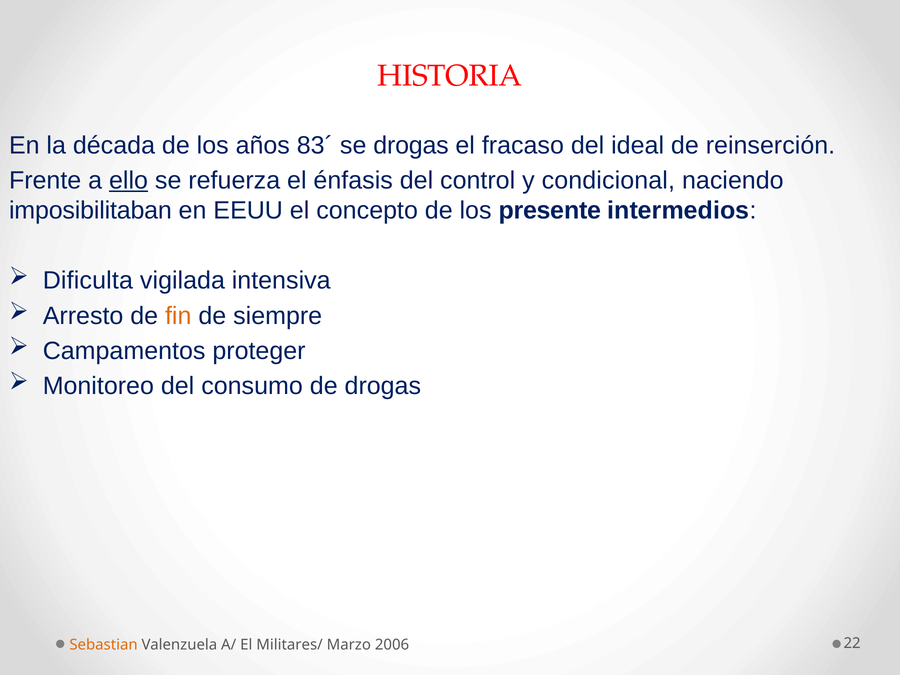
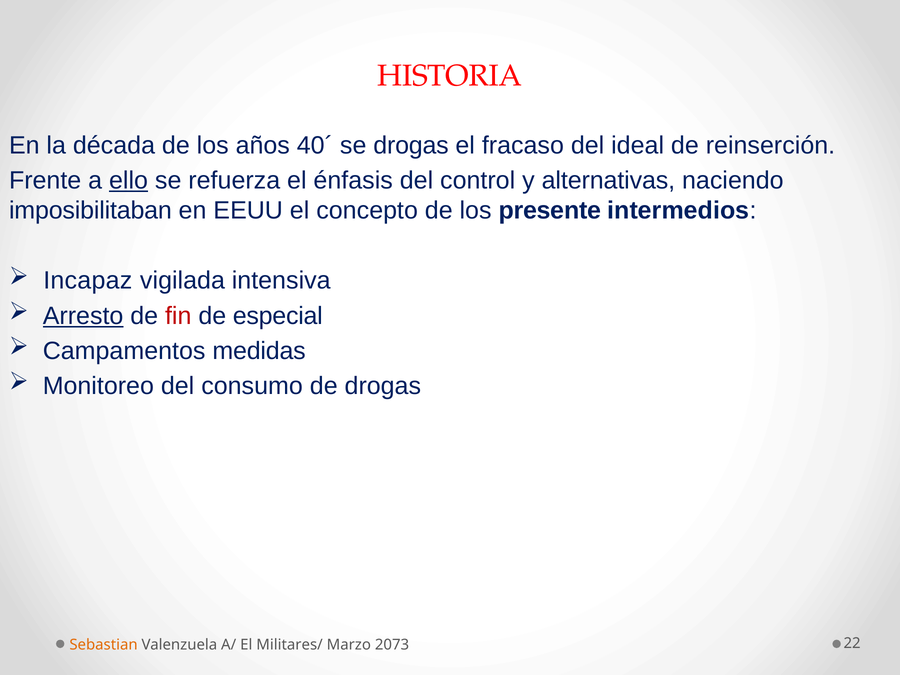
83´: 83´ -> 40´
condicional: condicional -> alternativas
Dificulta: Dificulta -> Incapaz
Arresto underline: none -> present
fin colour: orange -> red
siempre: siempre -> especial
proteger: proteger -> medidas
2006: 2006 -> 2073
